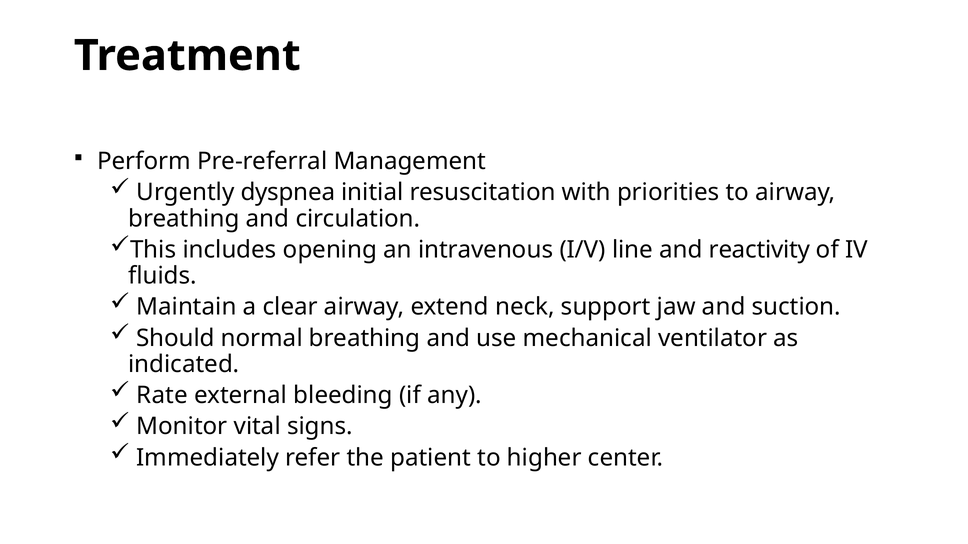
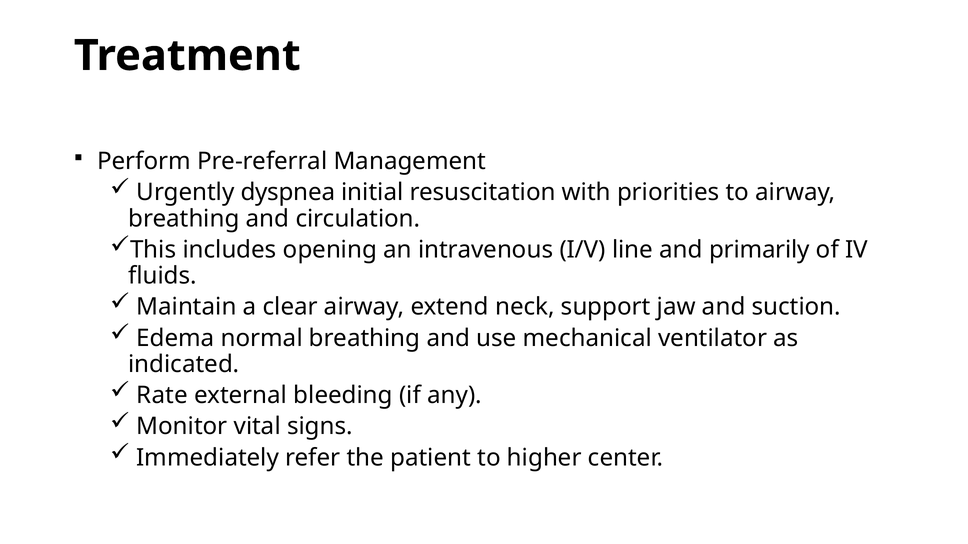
reactivity: reactivity -> primarily
Should: Should -> Edema
